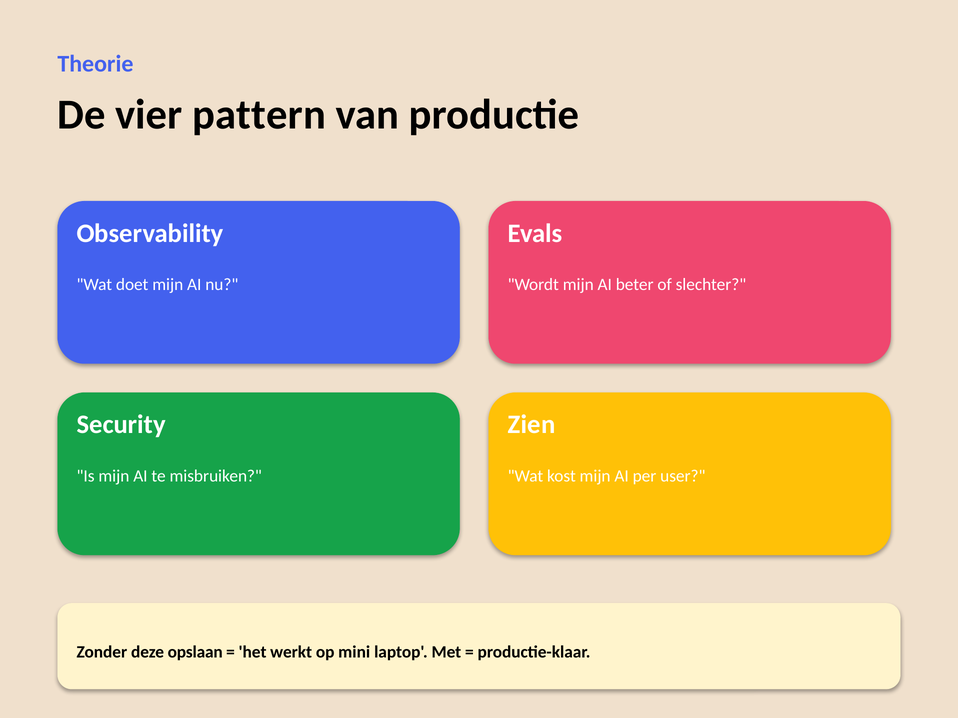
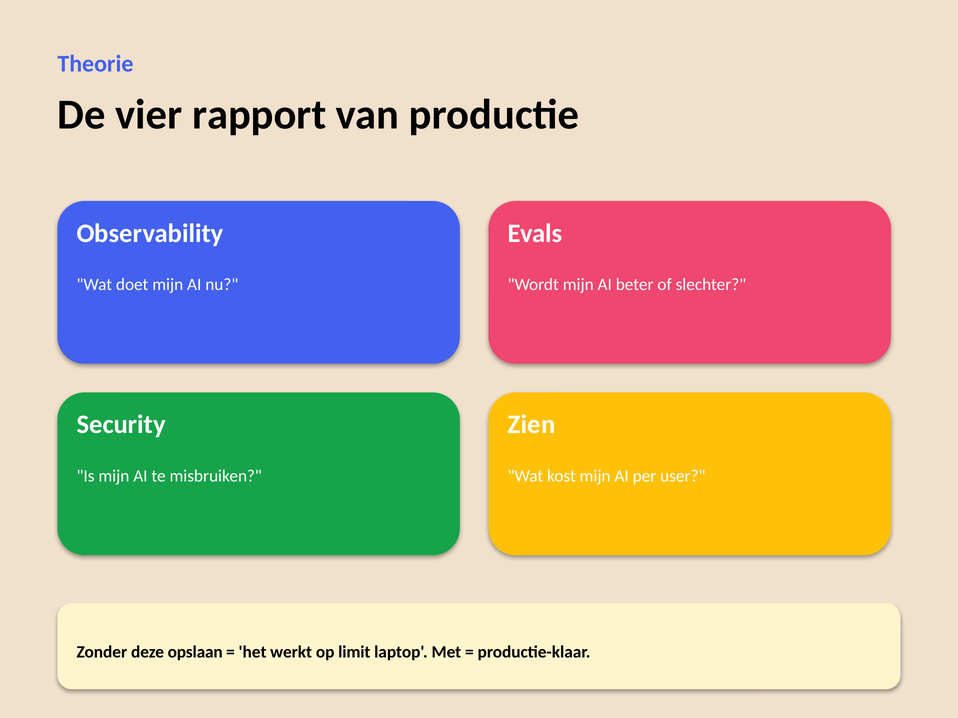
pattern: pattern -> rapport
mini: mini -> limit
